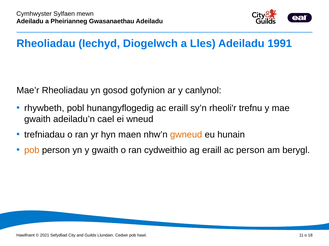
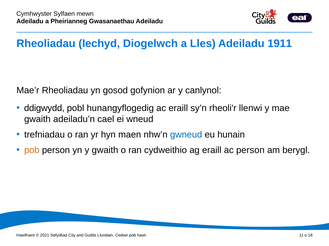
1991: 1991 -> 1911
rhywbeth: rhywbeth -> ddigwydd
trefnu: trefnu -> llenwi
gwneud colour: orange -> blue
